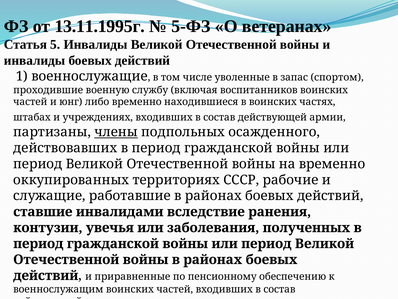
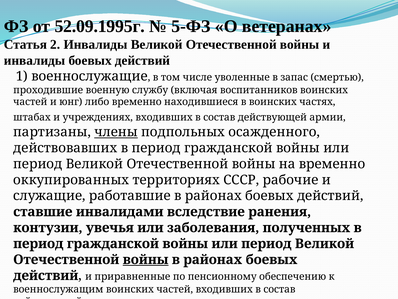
13.11.1995г: 13.11.1995г -> 52.09.1995г
5: 5 -> 2
спортом: спортом -> смертью
войны at (146, 259) underline: none -> present
